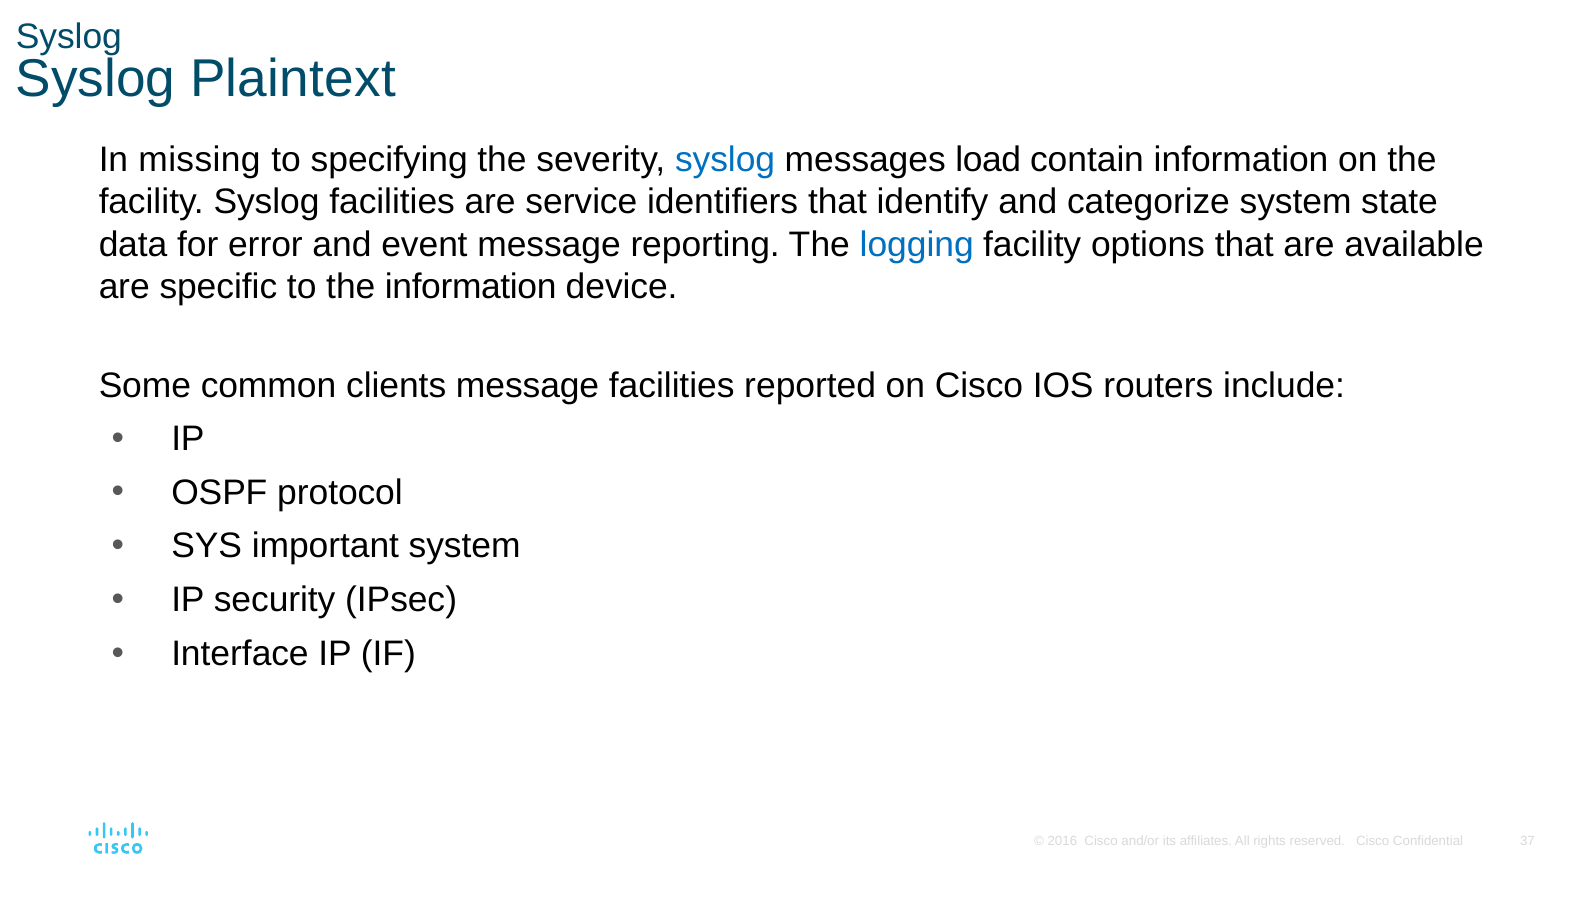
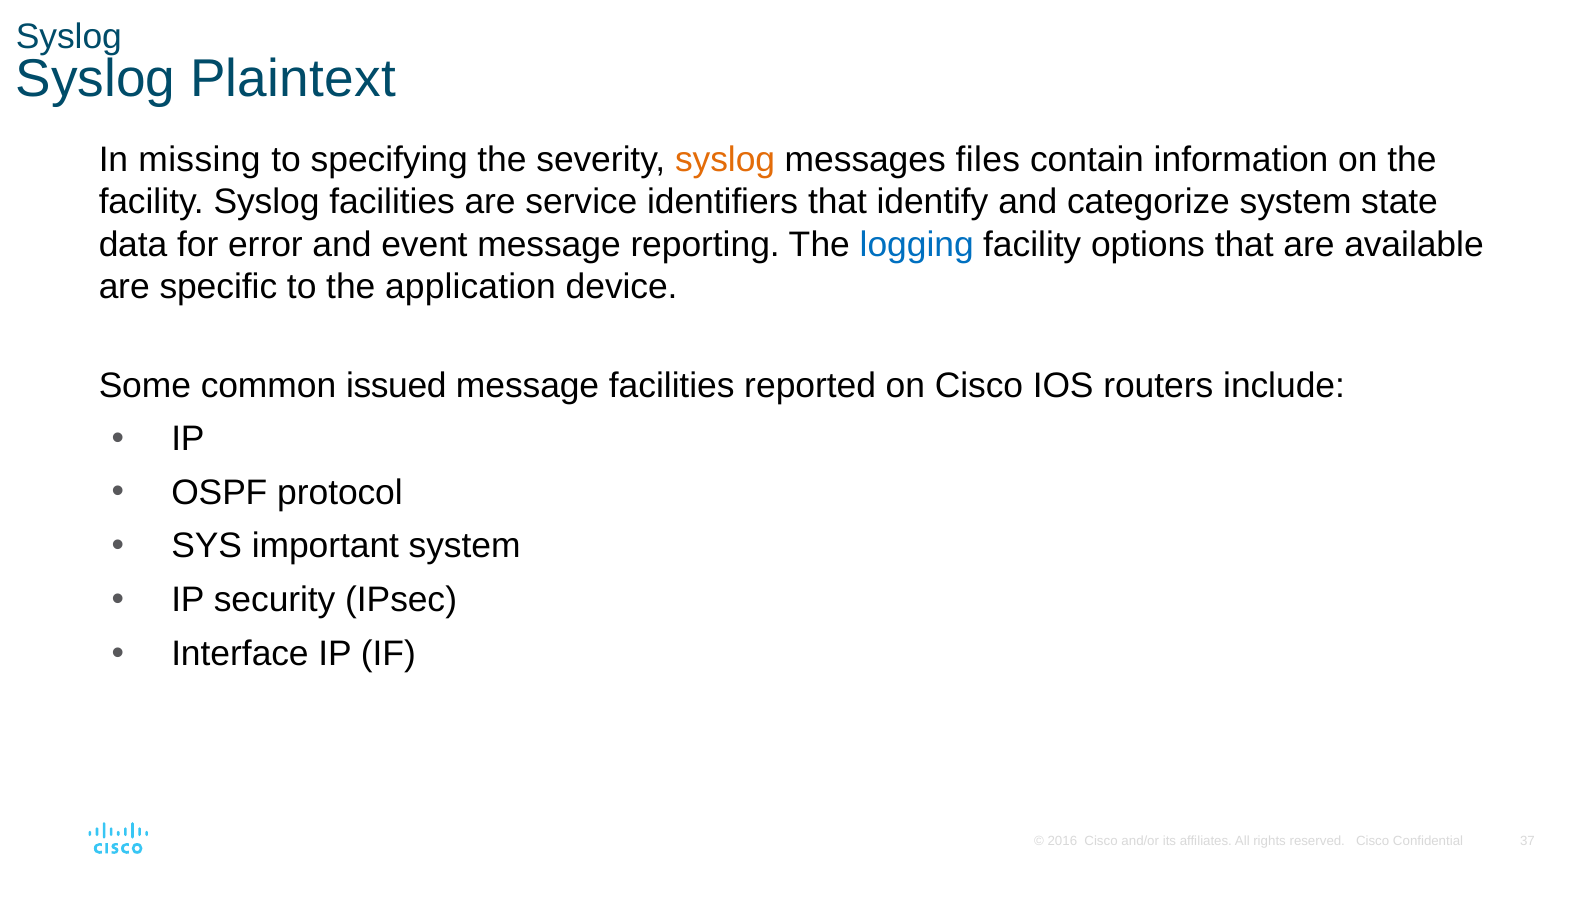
syslog at (725, 159) colour: blue -> orange
load: load -> files
the information: information -> application
clients: clients -> issued
